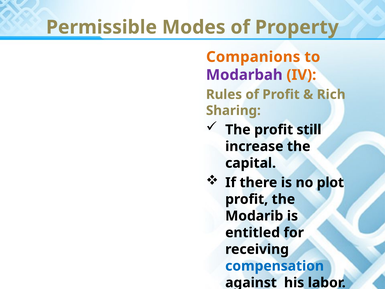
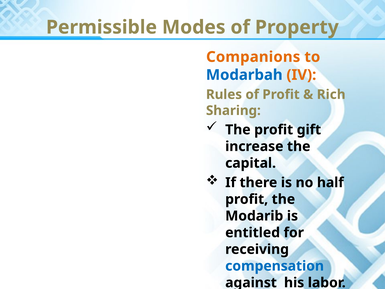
Modarbah colour: purple -> blue
still: still -> gift
plot: plot -> half
